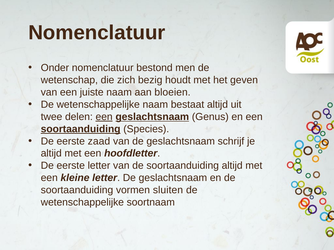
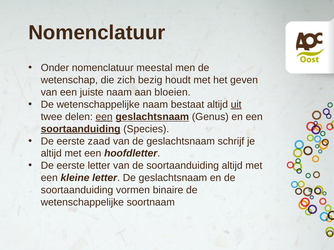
bestond: bestond -> meestal
uit underline: none -> present
sluiten: sluiten -> binaire
